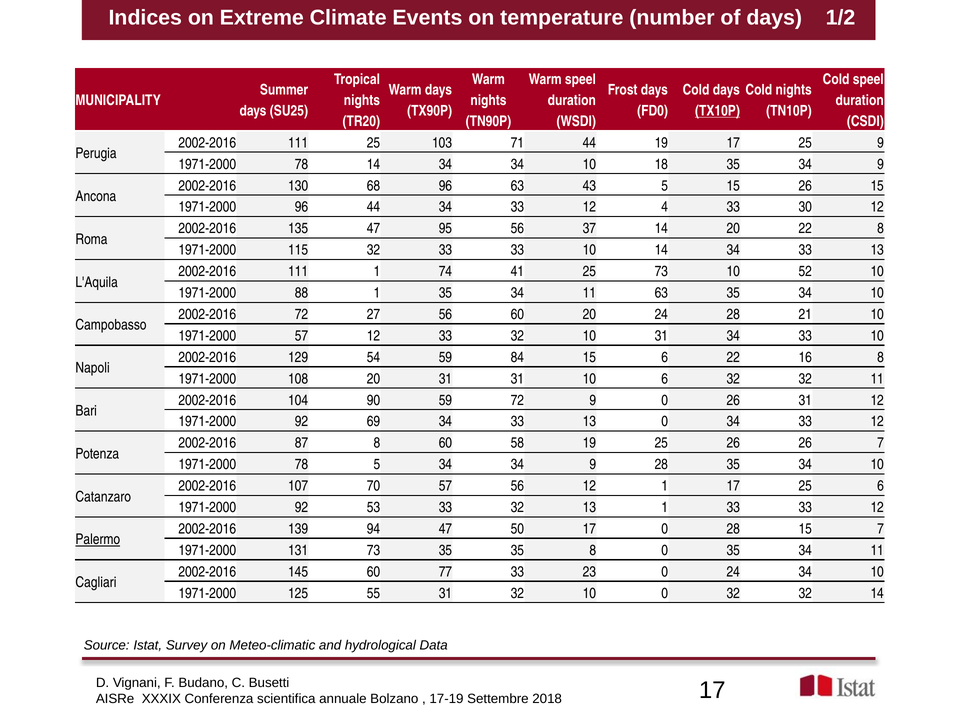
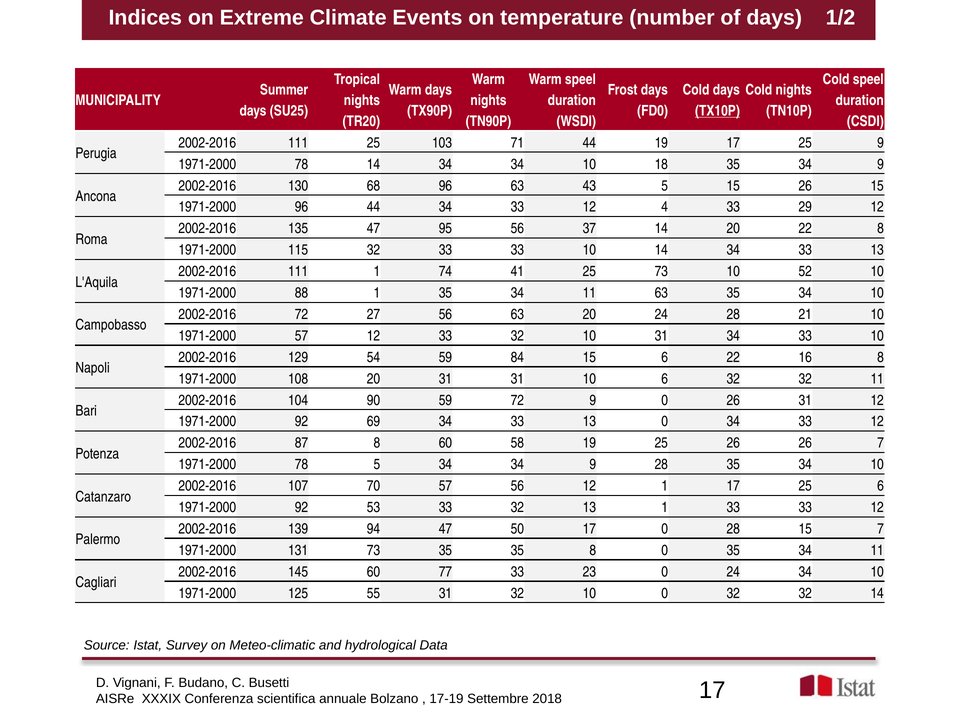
30: 30 -> 29
56 60: 60 -> 63
Palermo underline: present -> none
